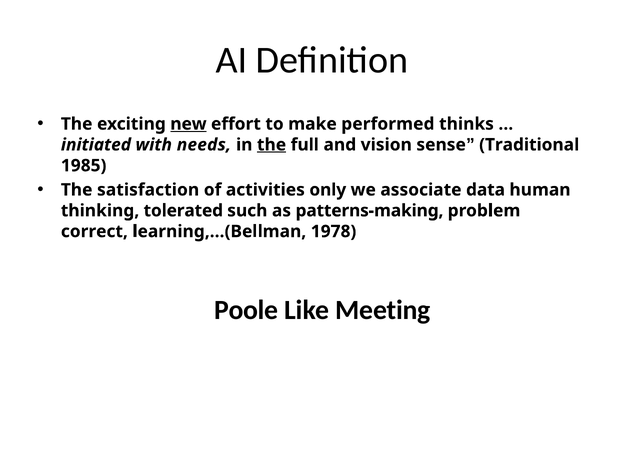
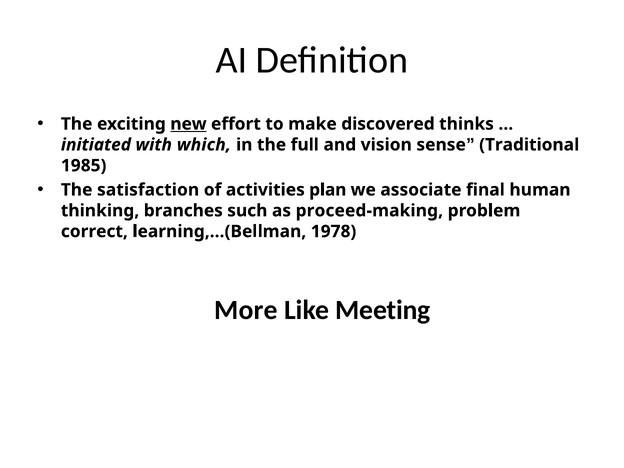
performed: performed -> discovered
needs: needs -> which
the at (272, 145) underline: present -> none
only: only -> plan
data: data -> final
tolerated: tolerated -> branches
patterns-making: patterns-making -> proceed-making
Poole: Poole -> More
